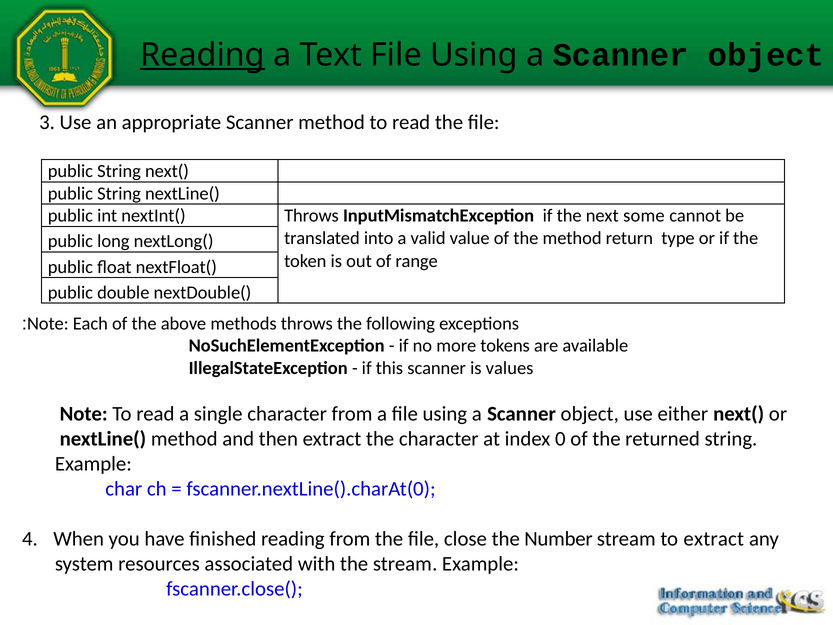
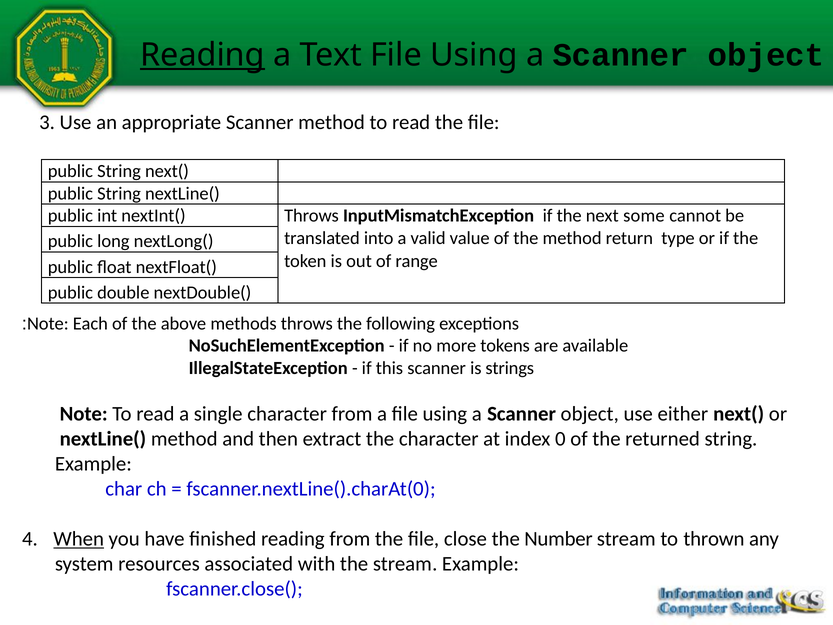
values: values -> strings
When underline: none -> present
to extract: extract -> thrown
